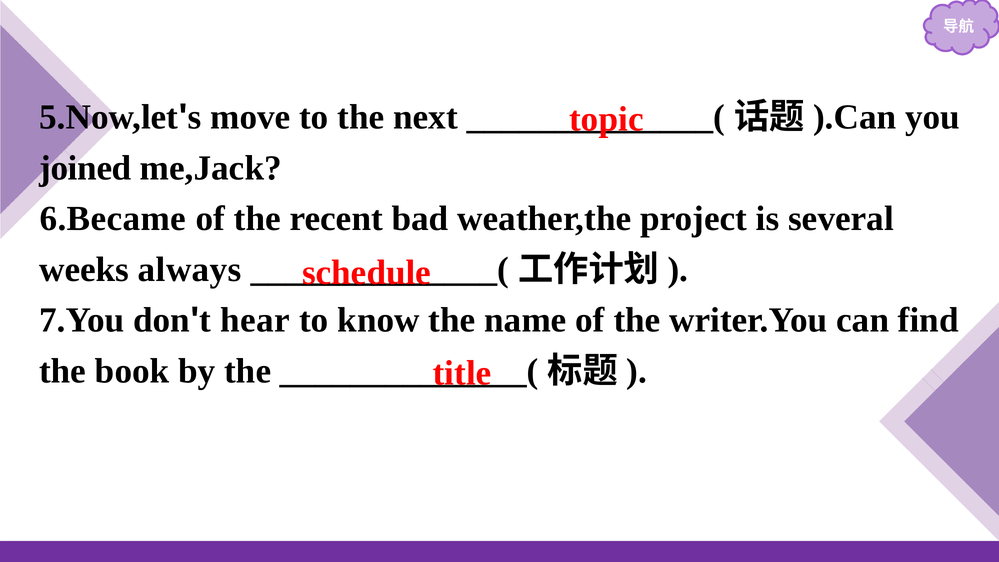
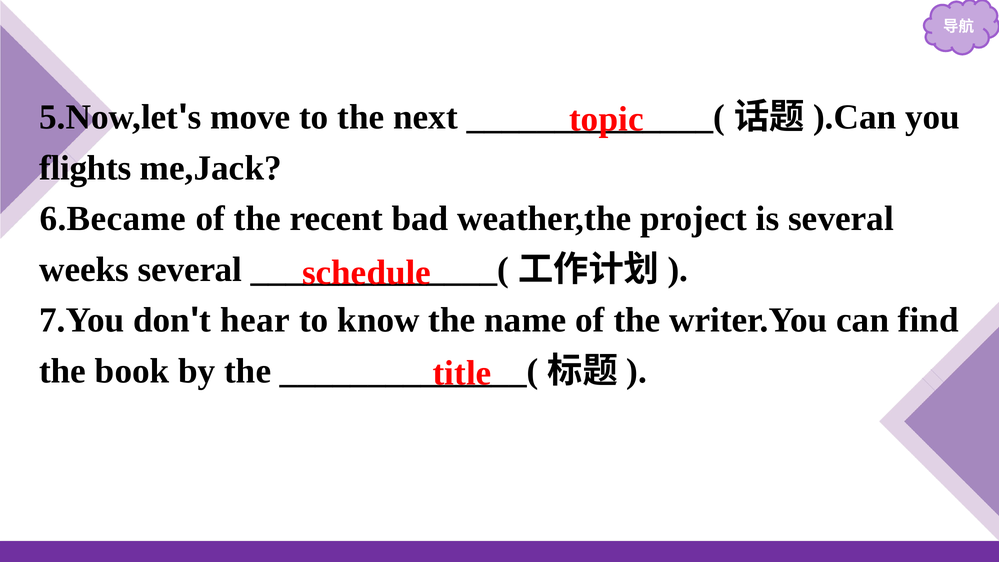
joined: joined -> flights
weeks always: always -> several
